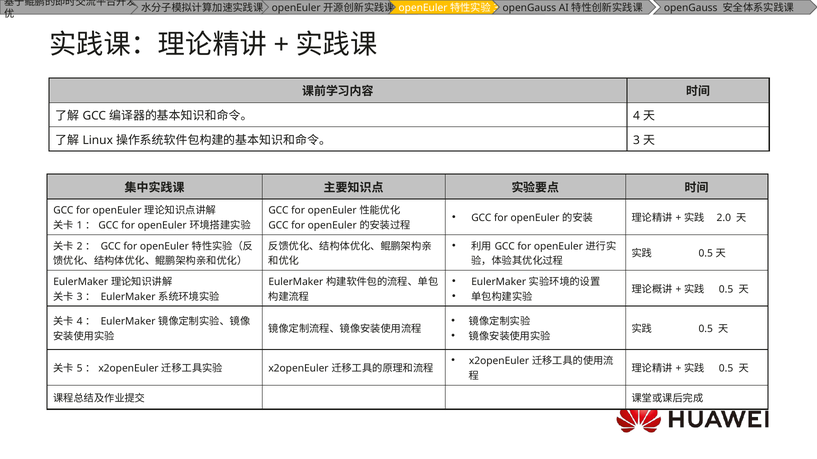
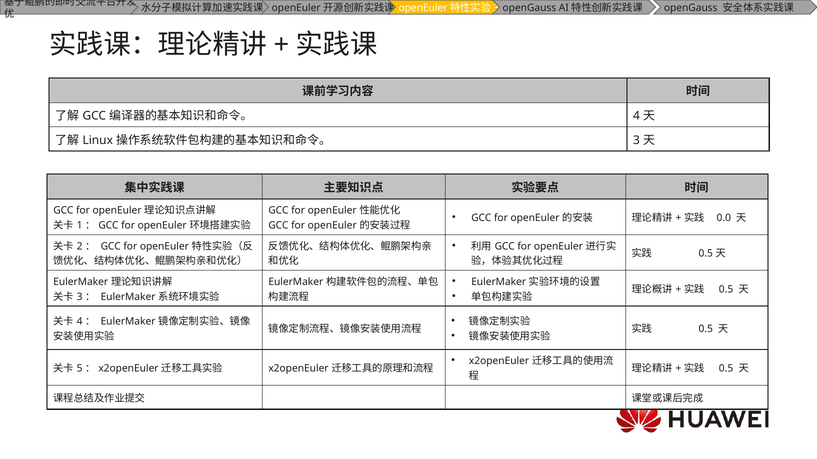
2.0: 2.0 -> 0.0
